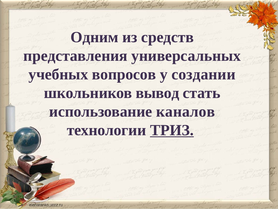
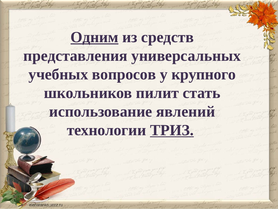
Одним underline: none -> present
создании: создании -> крупного
вывод: вывод -> пилит
каналов: каналов -> явлений
